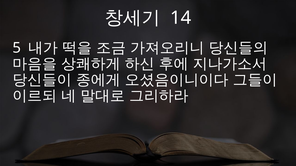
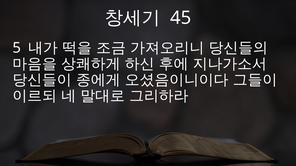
14: 14 -> 45
